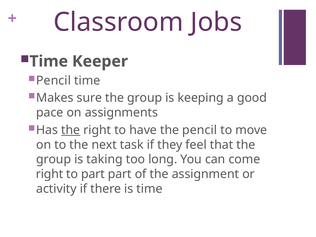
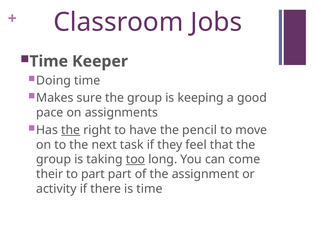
Pencil at (54, 81): Pencil -> Doing
too underline: none -> present
right at (50, 174): right -> their
